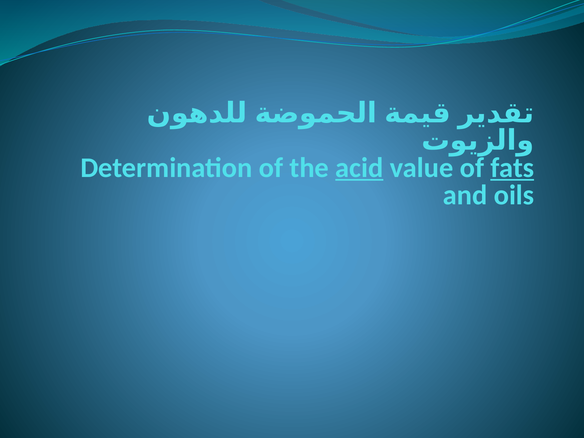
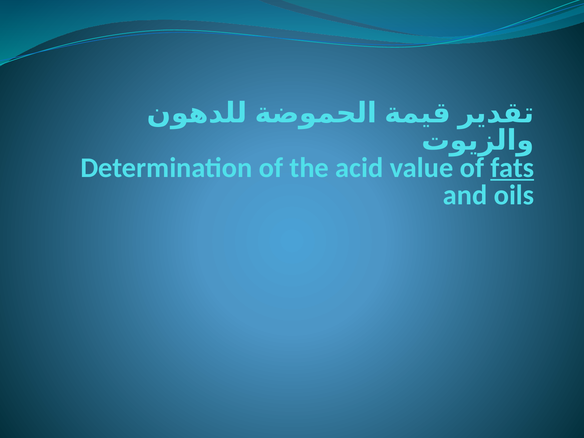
acid underline: present -> none
